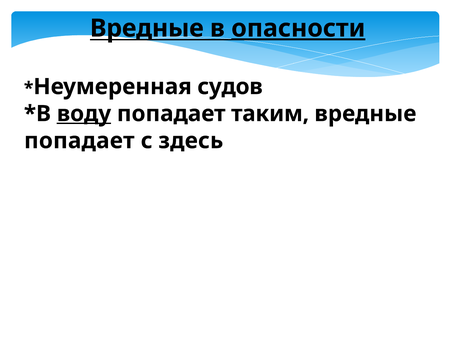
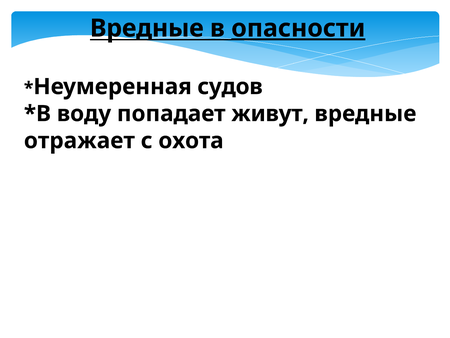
воду underline: present -> none
таким: таким -> живут
попадает at (79, 141): попадает -> отражает
здесь: здесь -> охота
